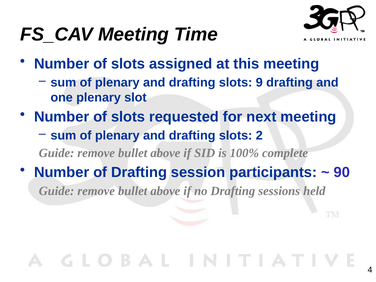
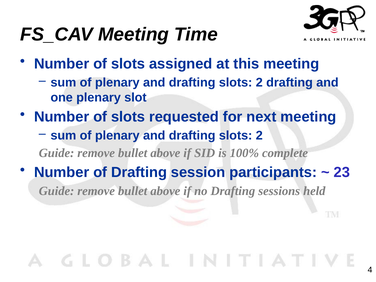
9 at (259, 82): 9 -> 2
90: 90 -> 23
